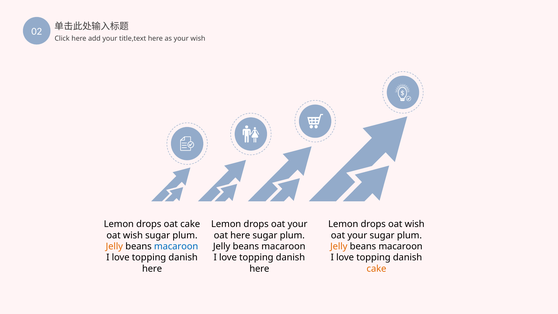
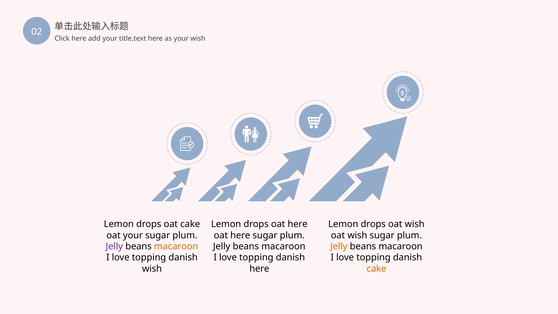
drops oat your: your -> here
wish at (133, 235): wish -> your
your at (357, 235): your -> wish
Jelly at (114, 246) colour: orange -> purple
macaroon at (176, 246) colour: blue -> orange
here at (152, 269): here -> wish
